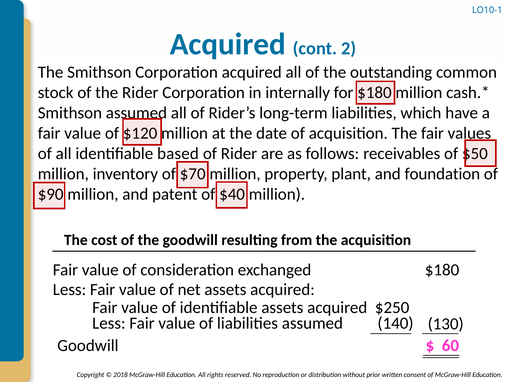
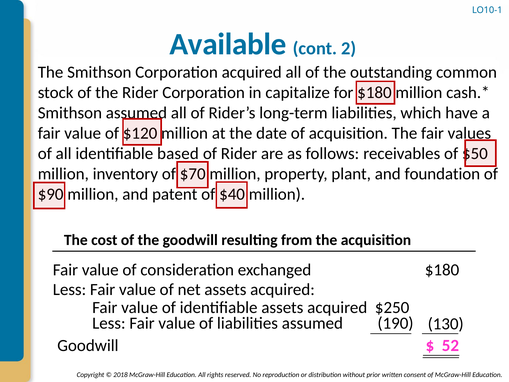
Acquired at (228, 44): Acquired -> Available
internally: internally -> capitalize
140: 140 -> 190
60: 60 -> 52
